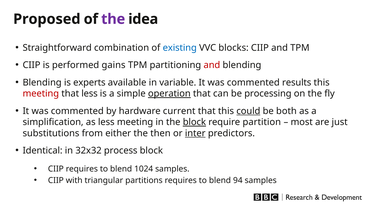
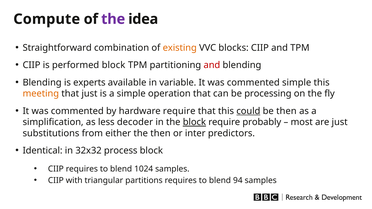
Proposed: Proposed -> Compute
existing colour: blue -> orange
performed gains: gains -> block
commented results: results -> simple
meeting at (41, 94) colour: red -> orange
that less: less -> just
operation underline: present -> none
hardware current: current -> require
be both: both -> then
less meeting: meeting -> decoder
partition: partition -> probably
inter underline: present -> none
